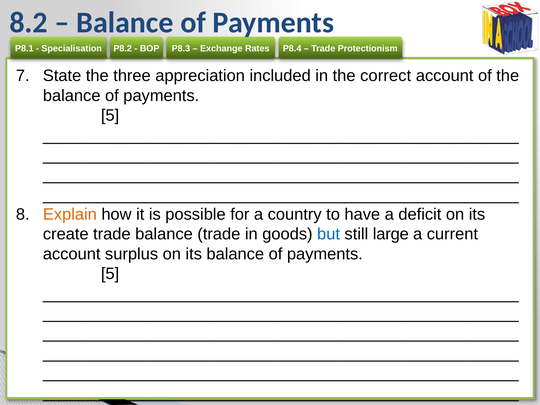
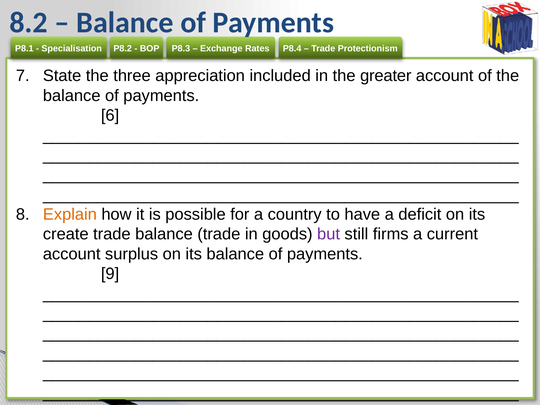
correct: correct -> greater
5 at (110, 115): 5 -> 6
but colour: blue -> purple
large: large -> firms
5 at (110, 274): 5 -> 9
